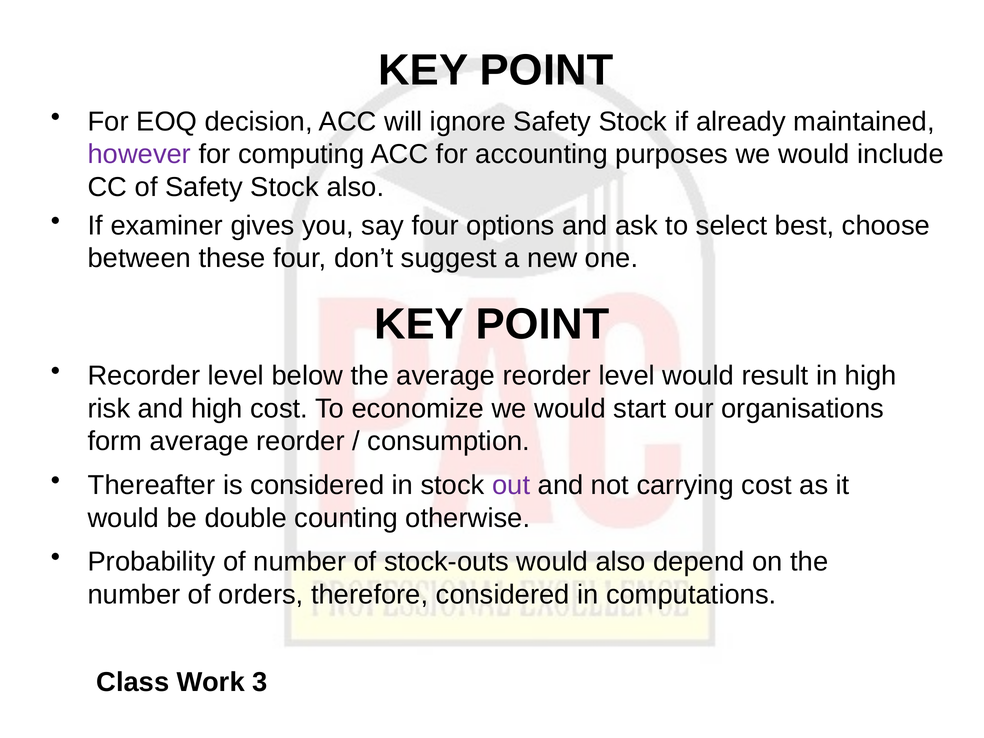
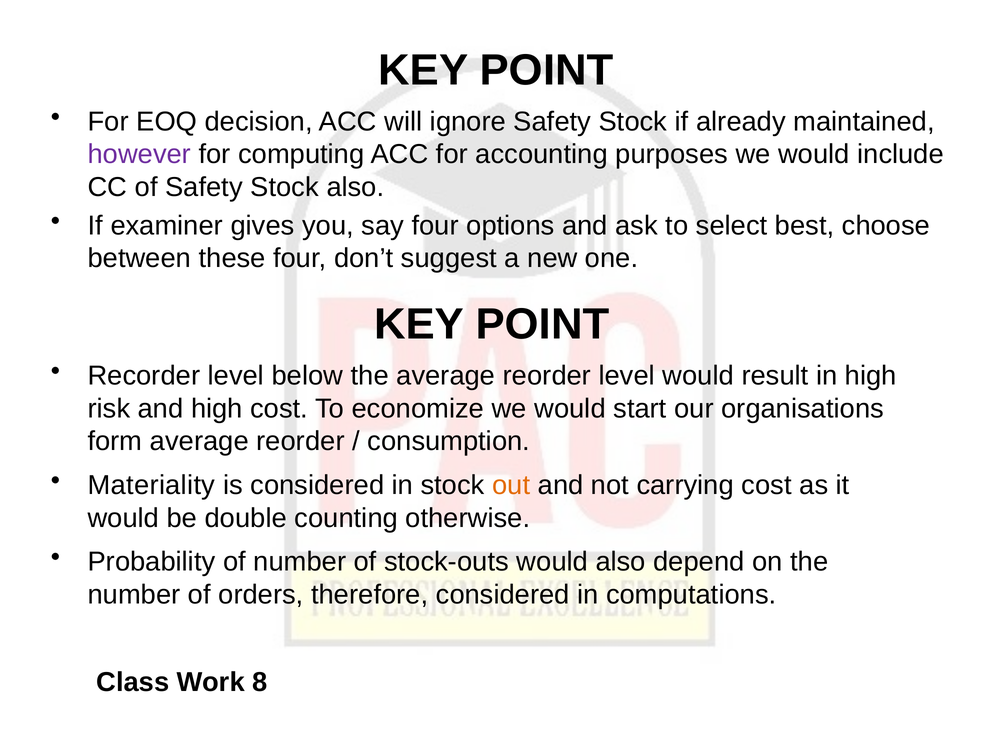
Thereafter: Thereafter -> Materiality
out colour: purple -> orange
3: 3 -> 8
